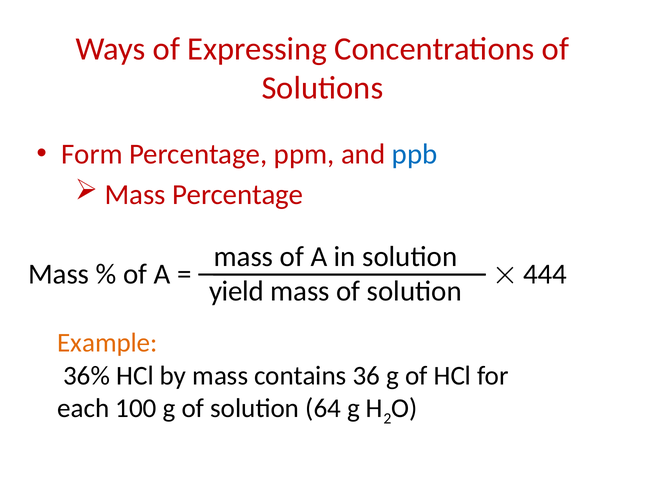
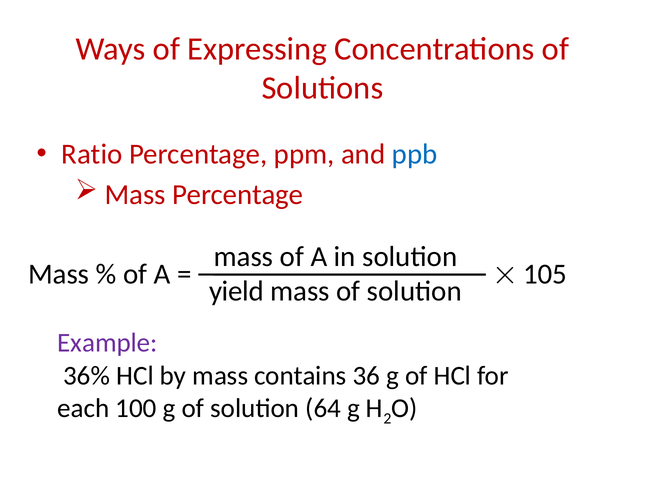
Form: Form -> Ratio
444: 444 -> 105
Example colour: orange -> purple
